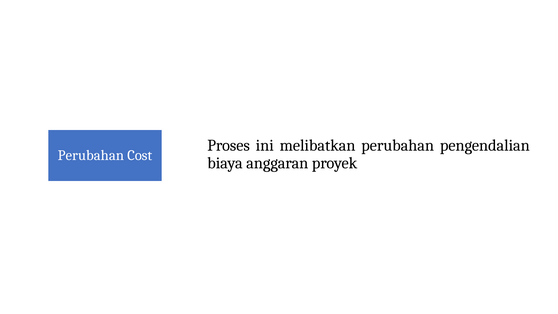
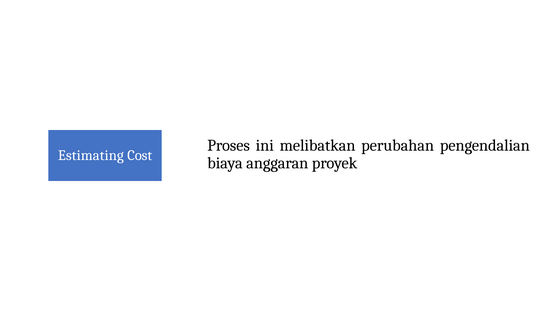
Perubahan at (91, 155): Perubahan -> Estimating
